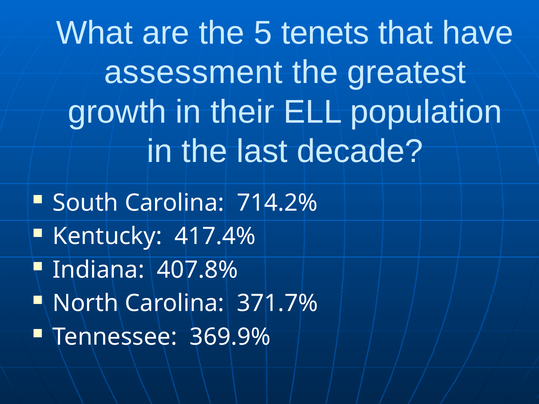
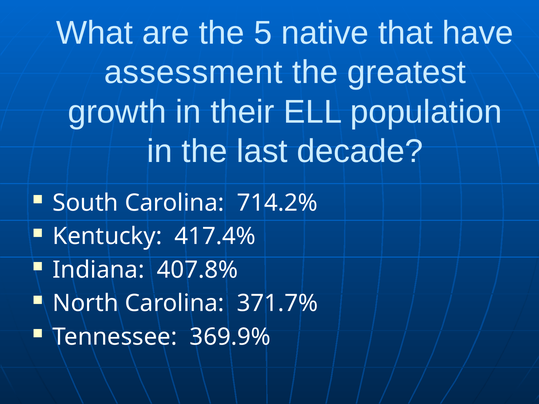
tenets: tenets -> native
